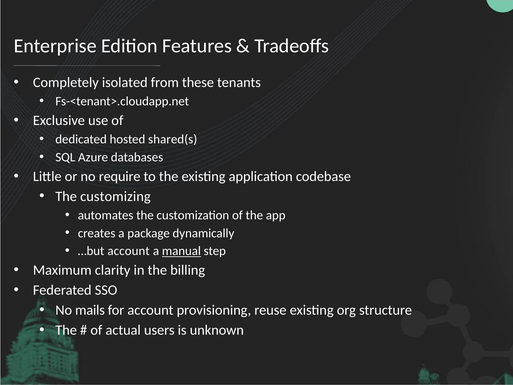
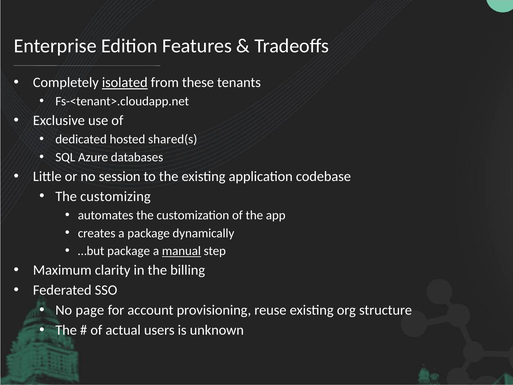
isolated underline: none -> present
require: require -> session
…but account: account -> package
mails: mails -> page
